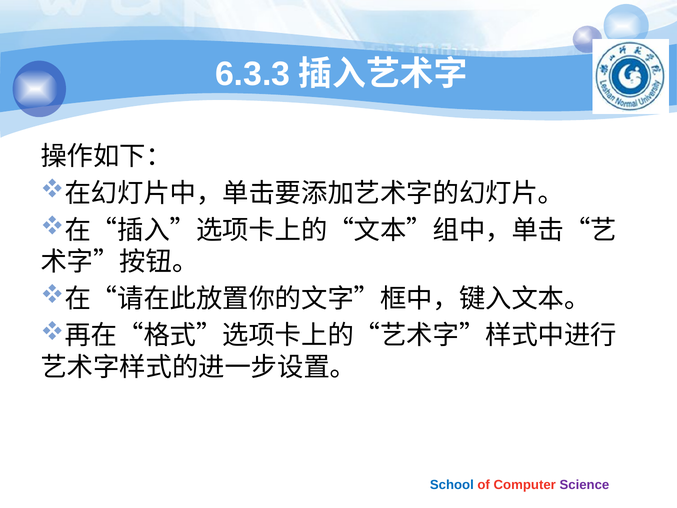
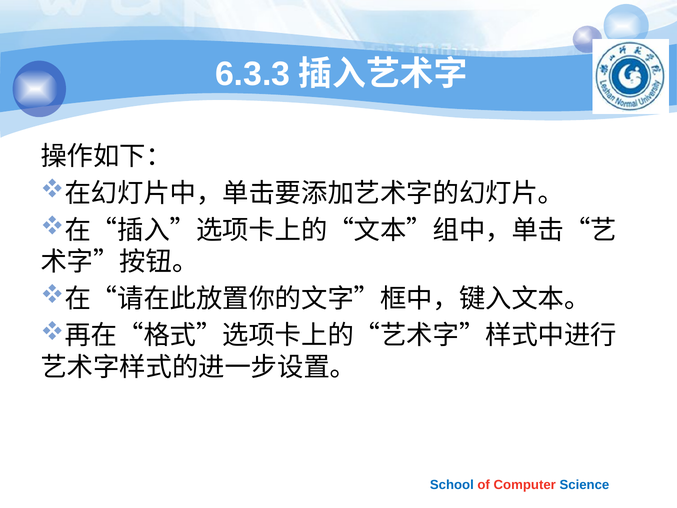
Science colour: purple -> blue
